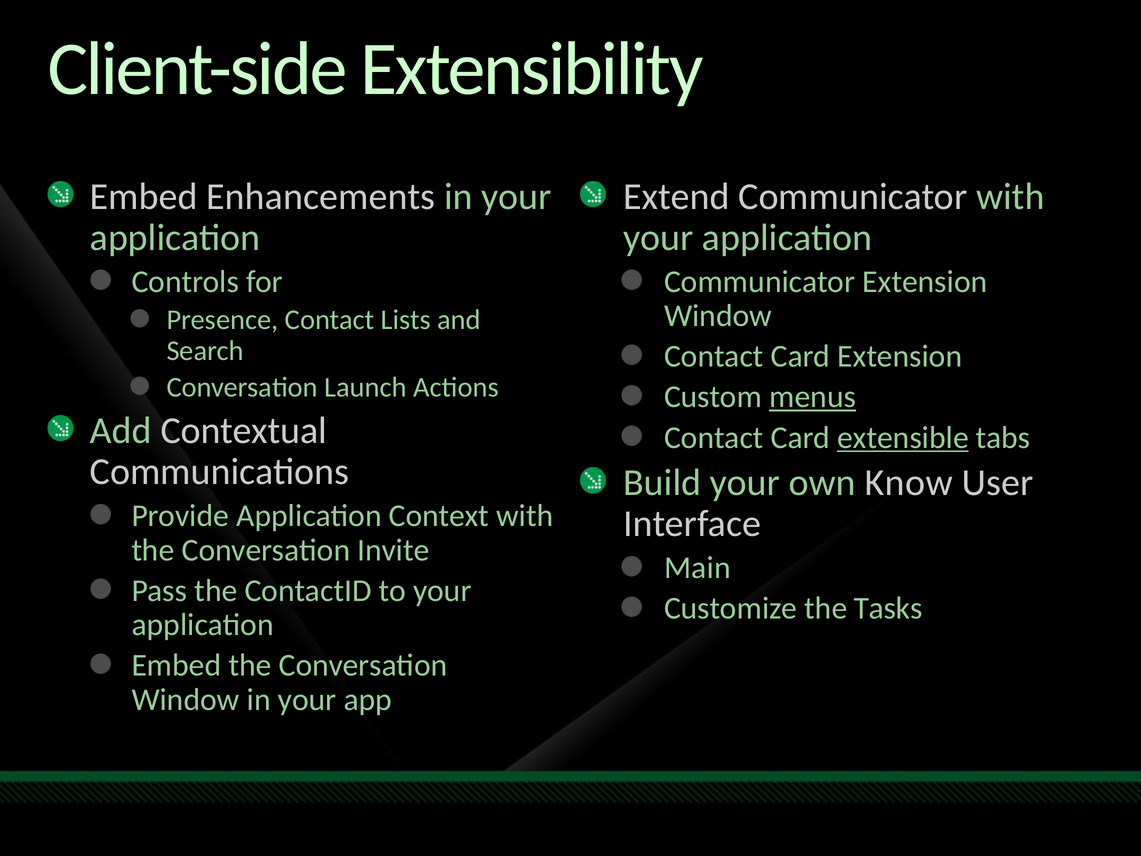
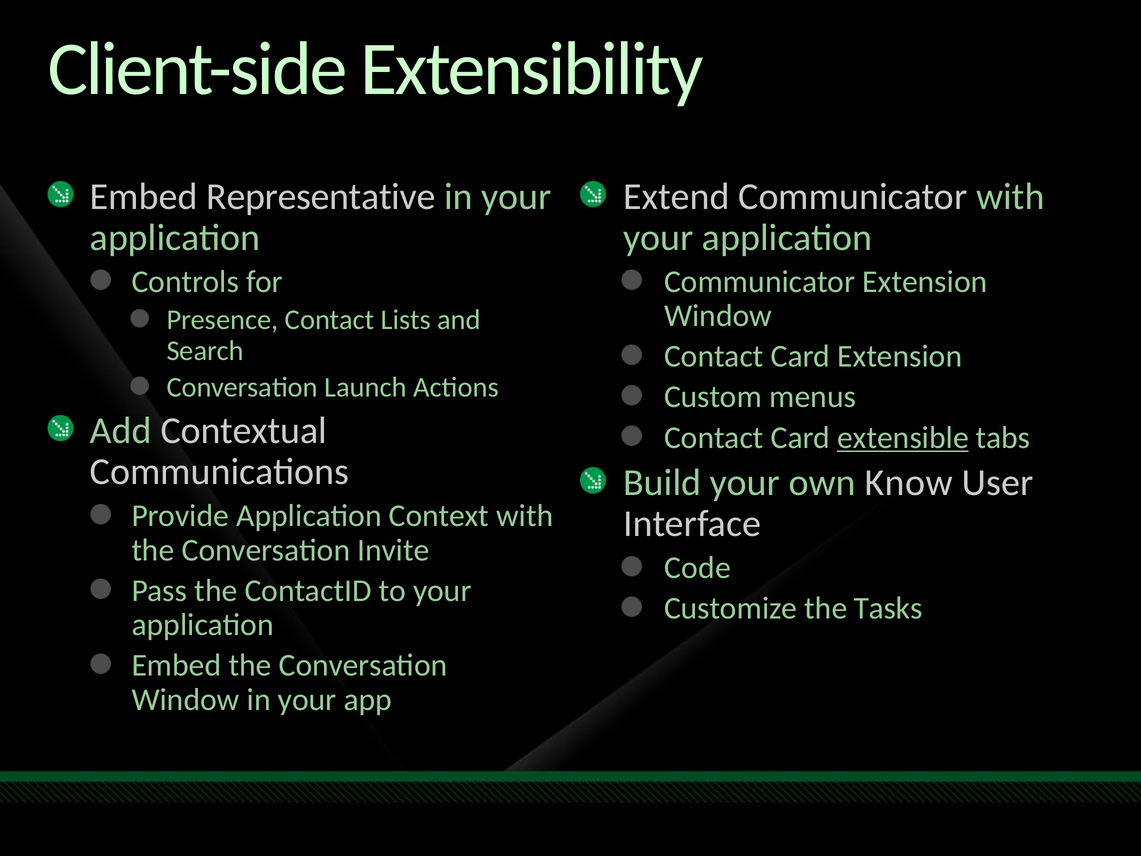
Enhancements: Enhancements -> Representative
menus underline: present -> none
Main: Main -> Code
